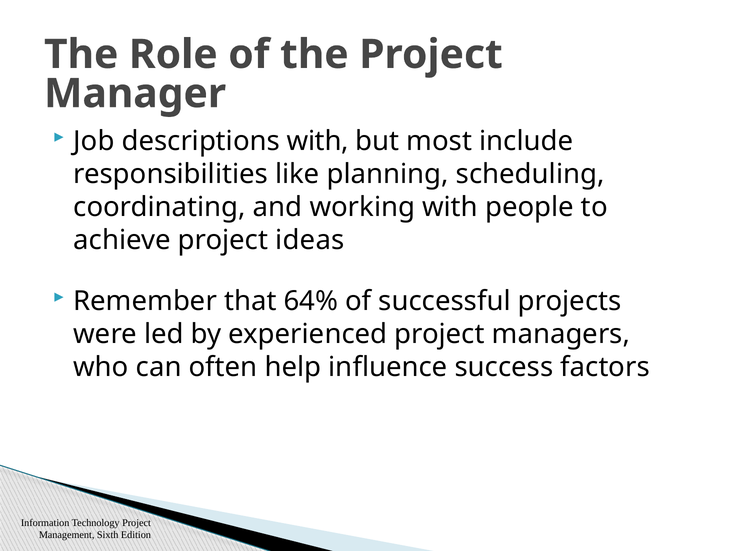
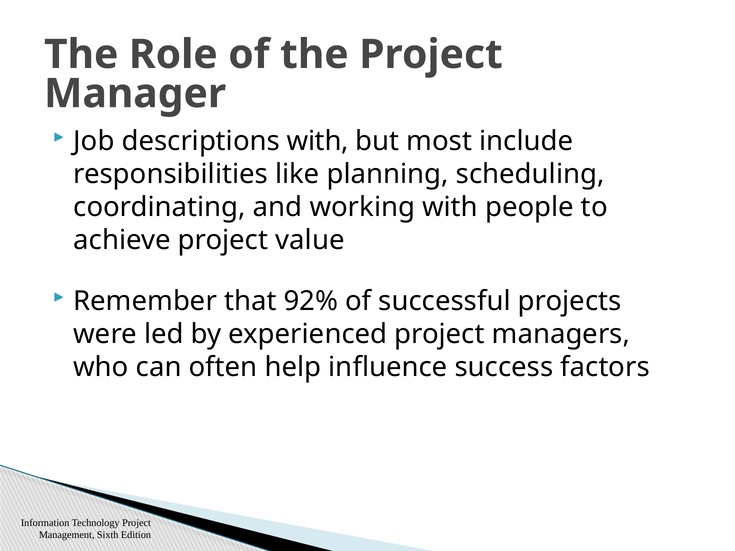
ideas: ideas -> value
64%: 64% -> 92%
